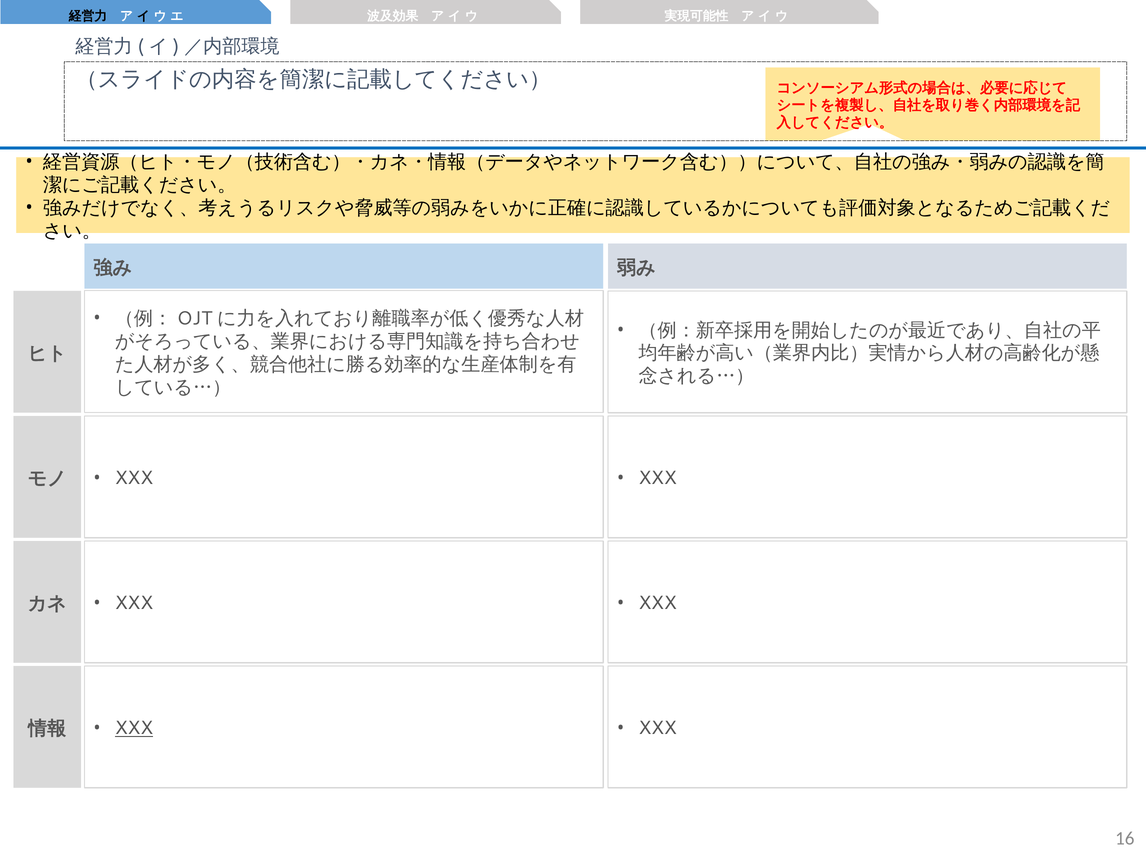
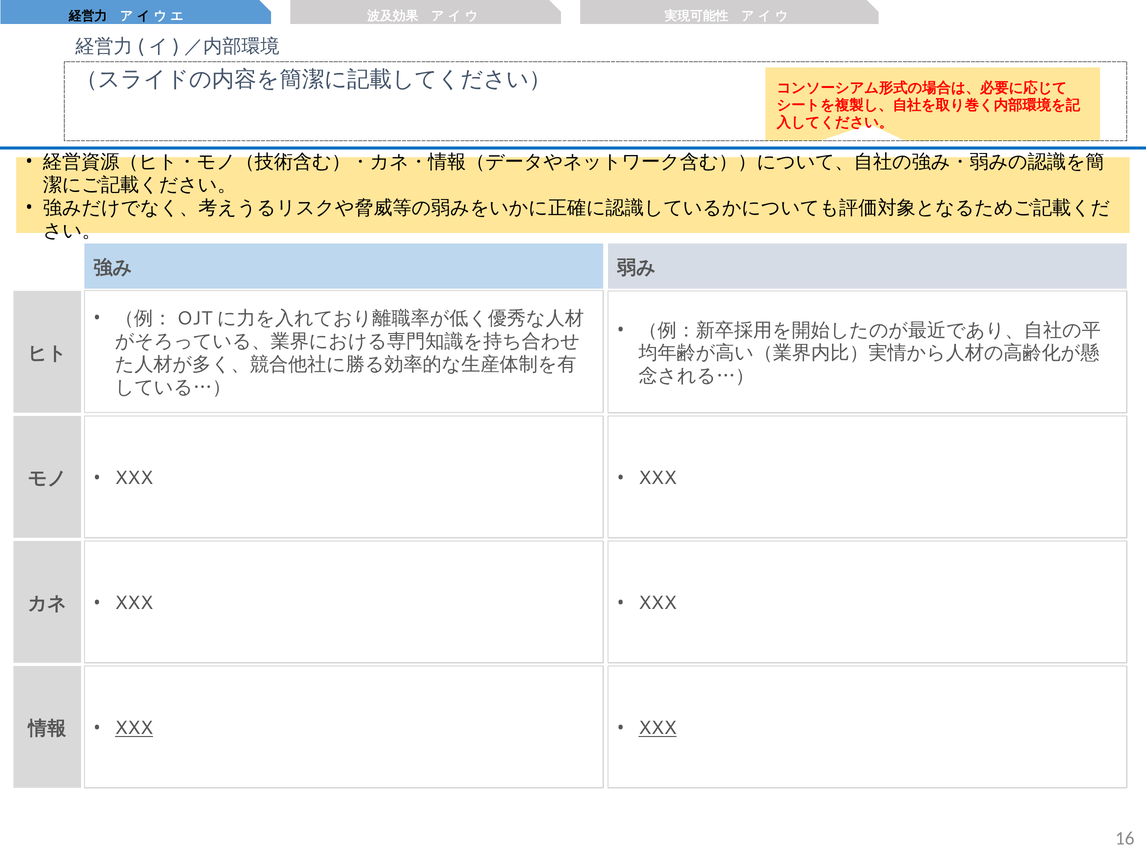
XXX at (658, 728) underline: none -> present
